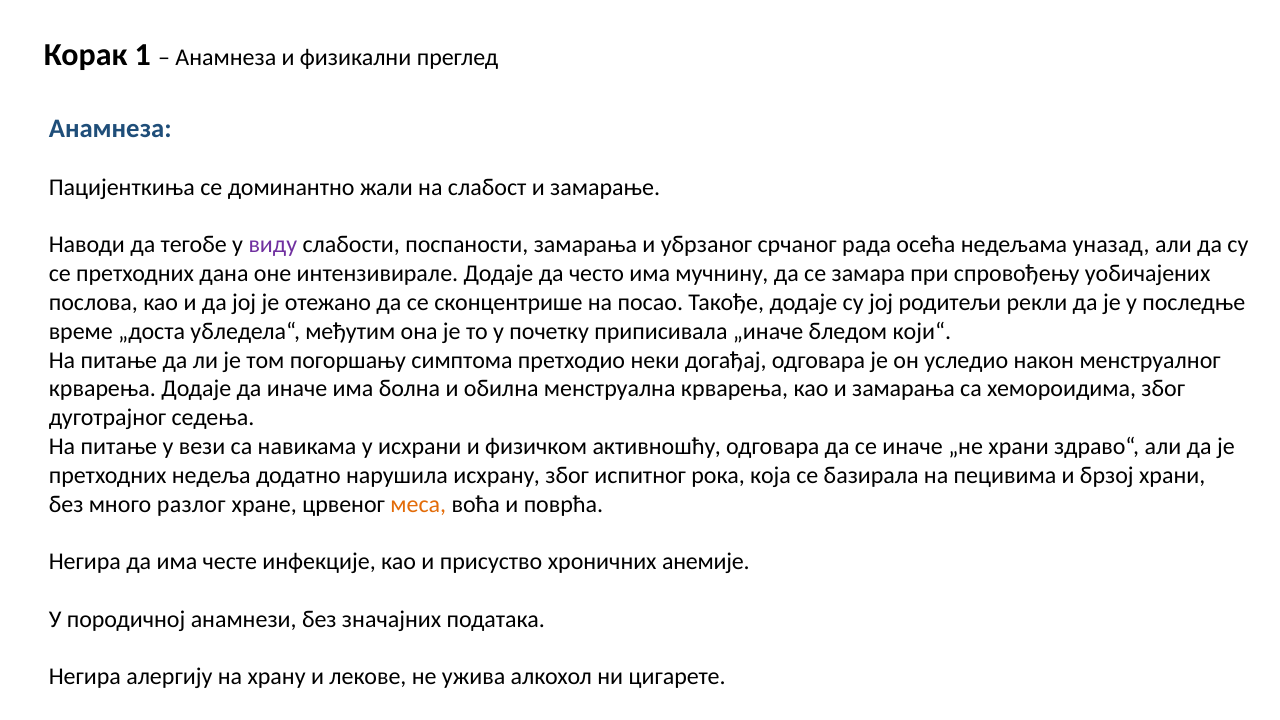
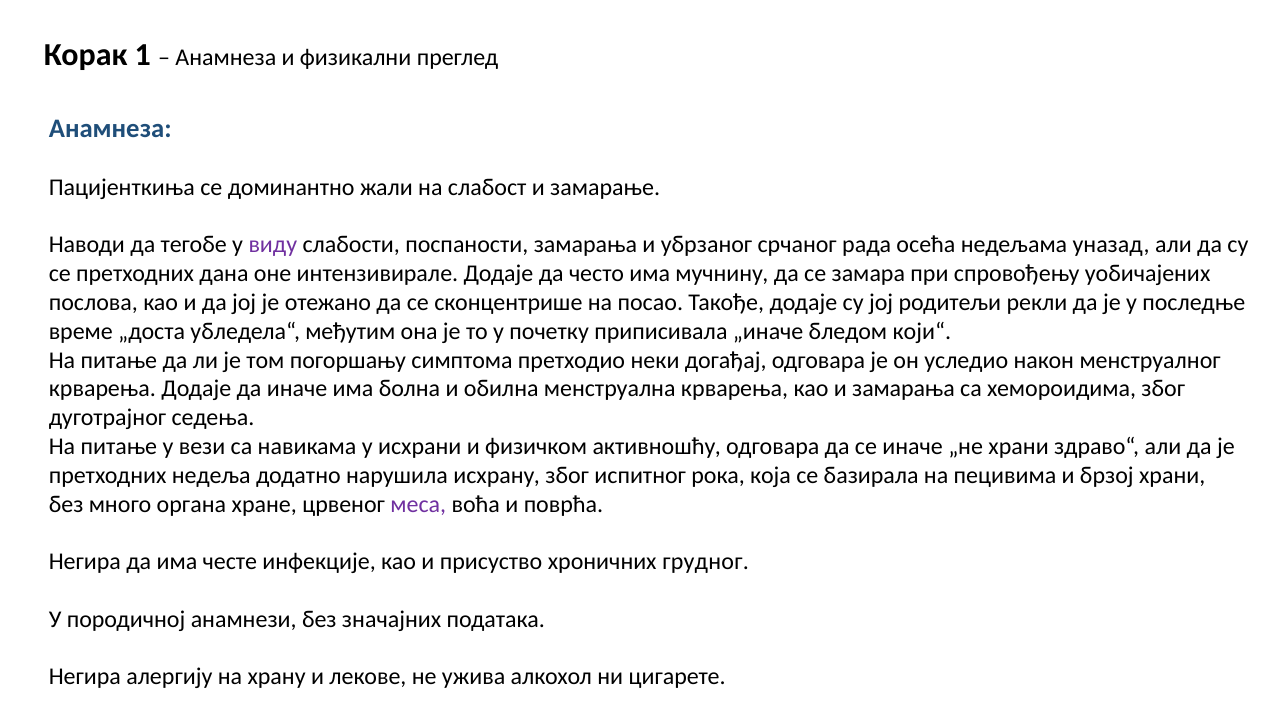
разлог: разлог -> органа
меса colour: orange -> purple
анемије: анемије -> грудног
